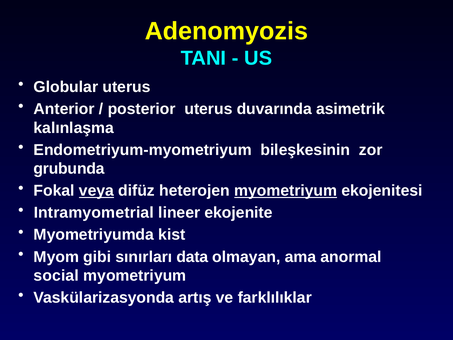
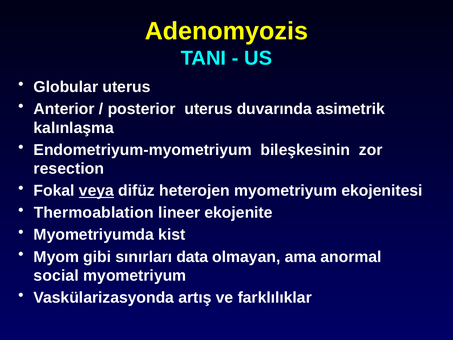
grubunda: grubunda -> resection
myometriyum at (286, 191) underline: present -> none
Intramyometrial: Intramyometrial -> Thermoablation
